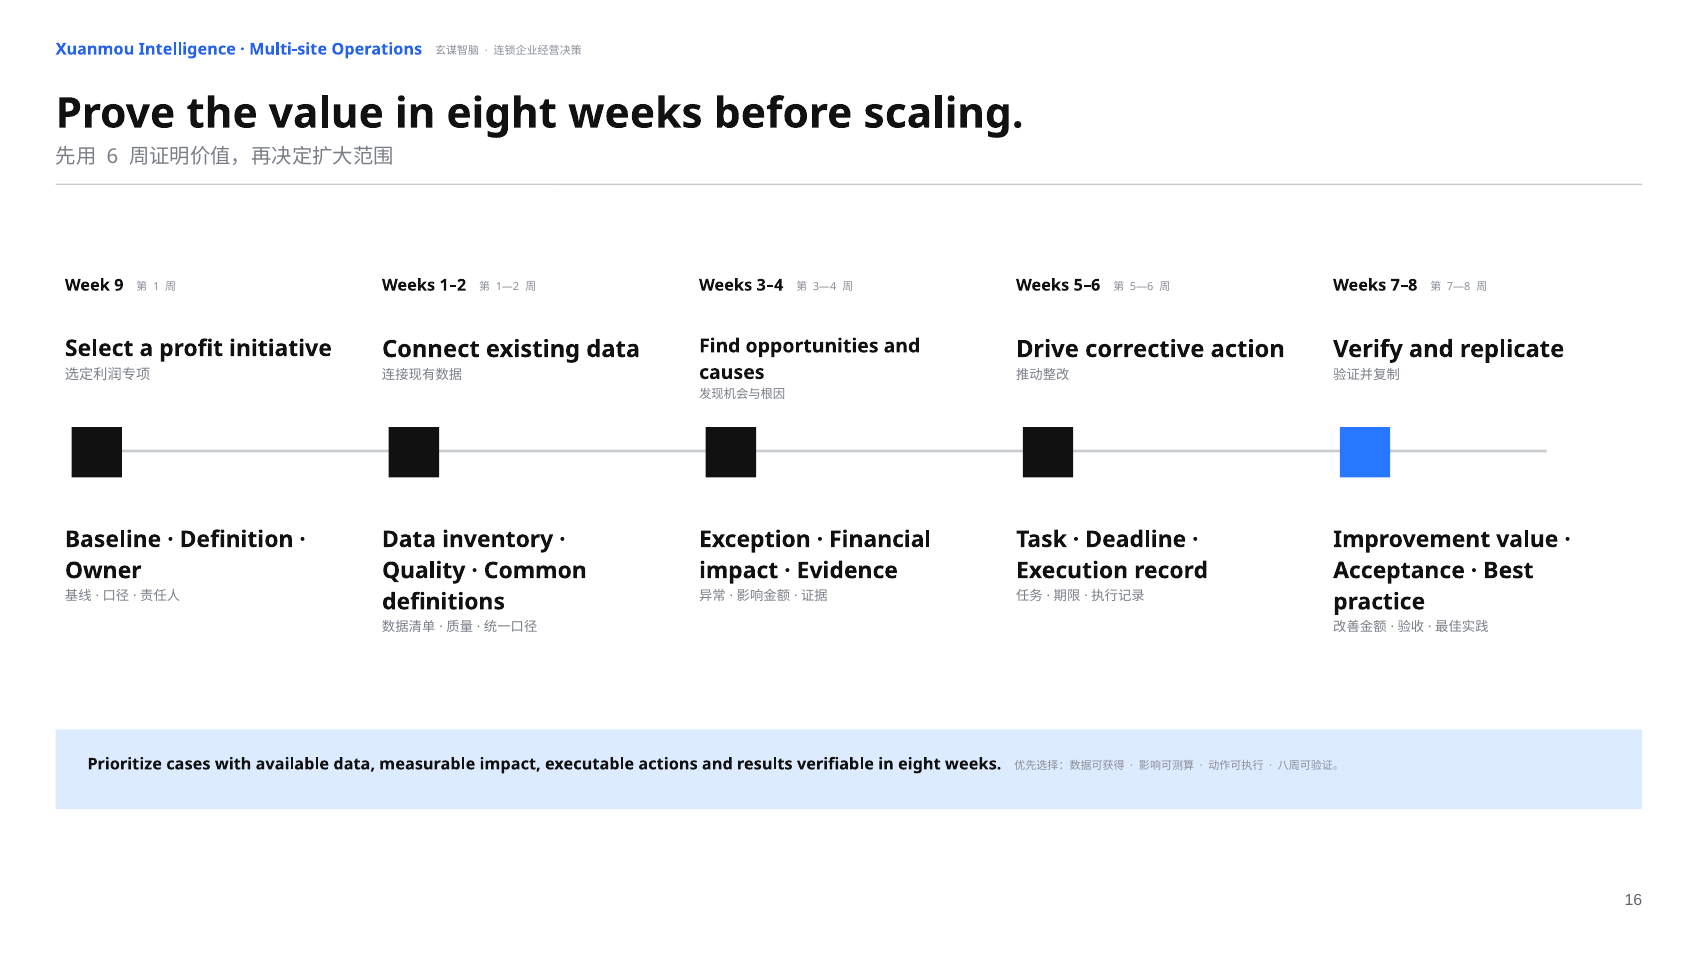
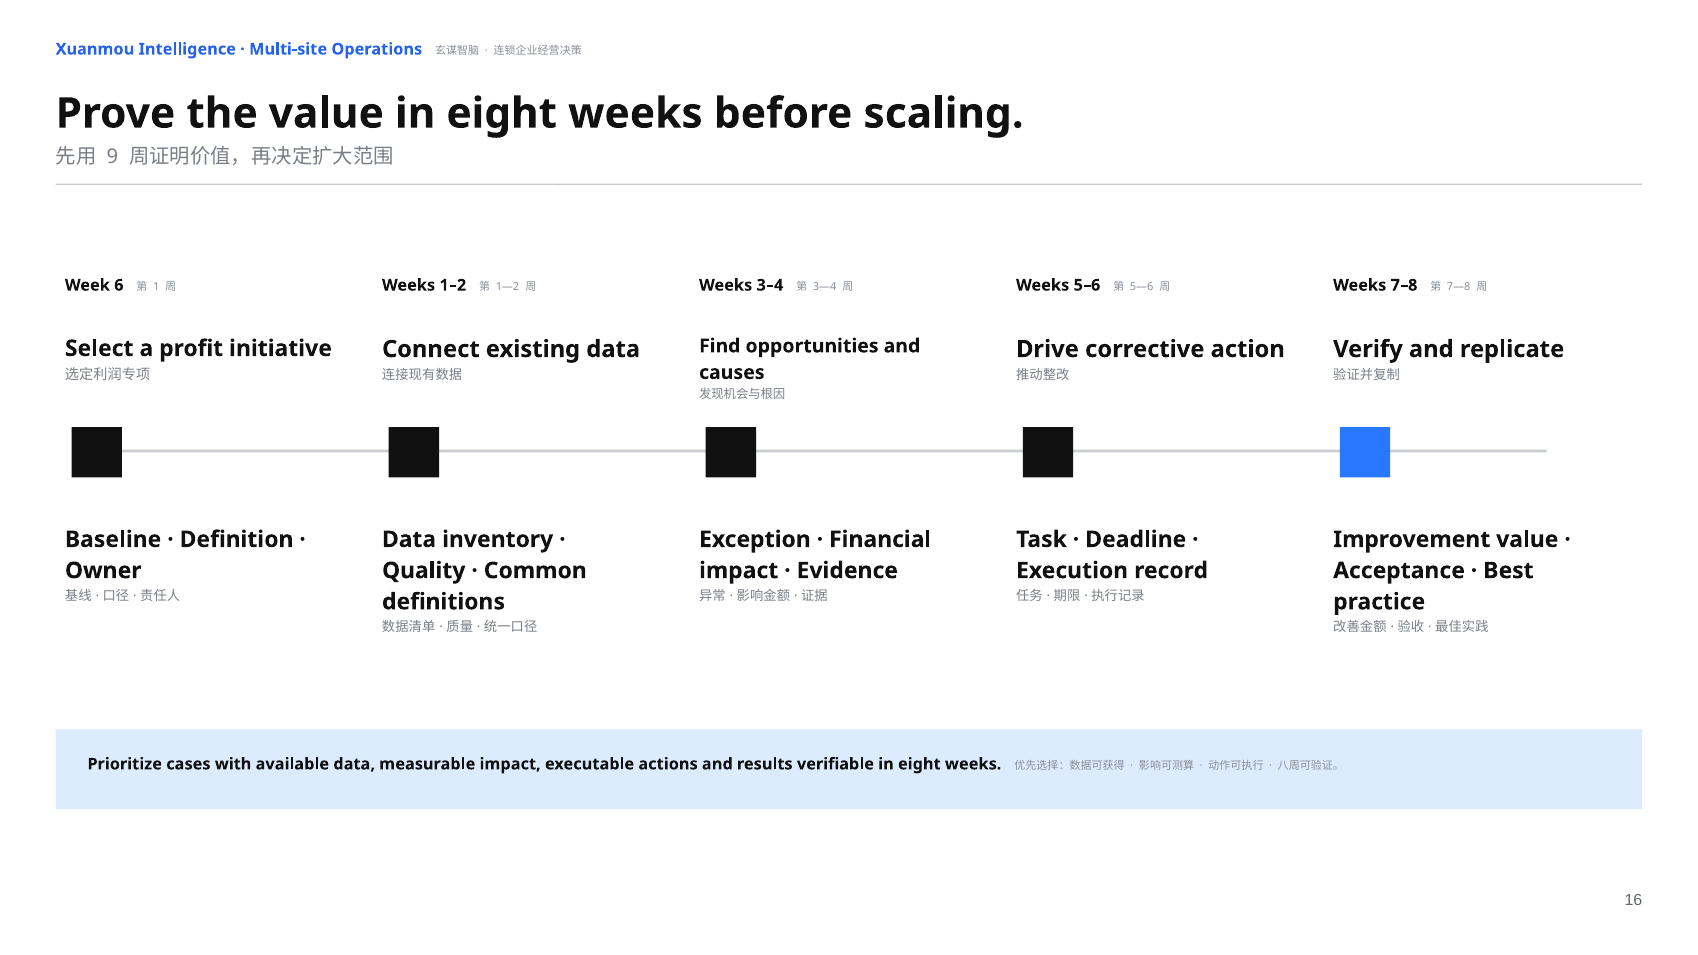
6: 6 -> 9
9: 9 -> 6
